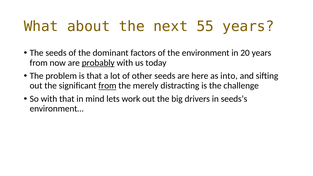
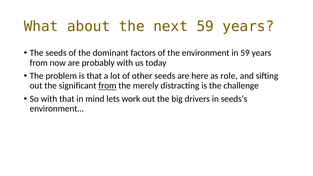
next 55: 55 -> 59
in 20: 20 -> 59
probably underline: present -> none
into: into -> role
